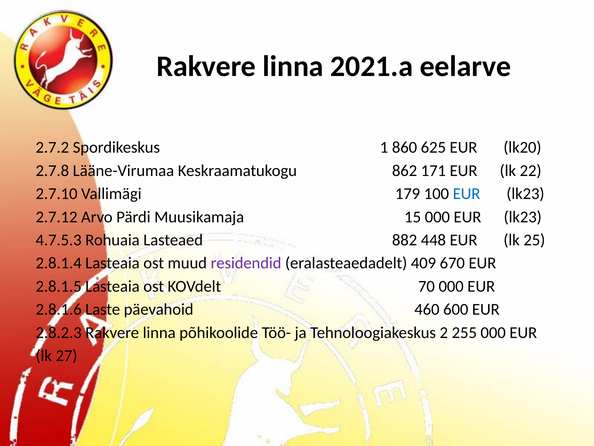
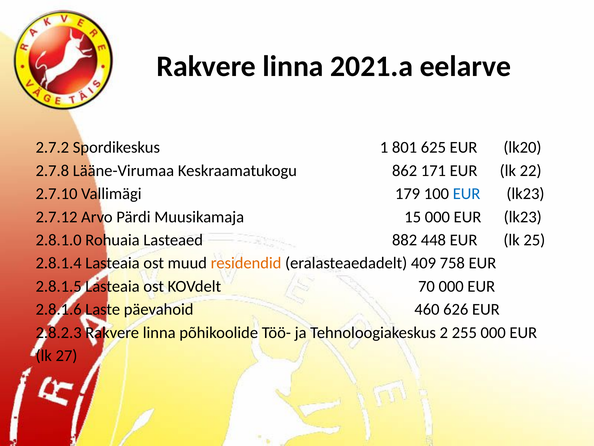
860: 860 -> 801
4.7.5.3: 4.7.5.3 -> 2.8.1.0
residendid colour: purple -> orange
670: 670 -> 758
600: 600 -> 626
